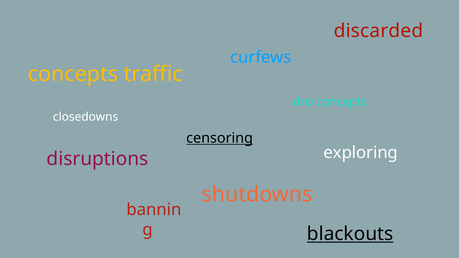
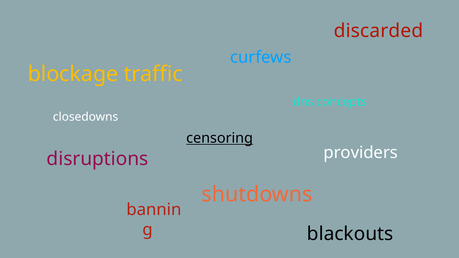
concepts at (73, 74): concepts -> blockage
exploring: exploring -> providers
blackouts underline: present -> none
